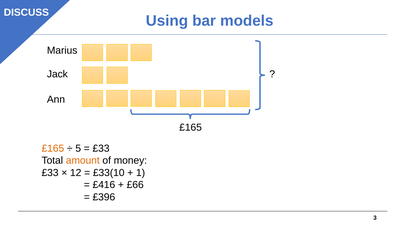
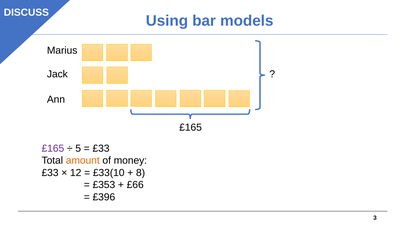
£165 at (53, 149) colour: orange -> purple
1: 1 -> 8
£416: £416 -> £353
